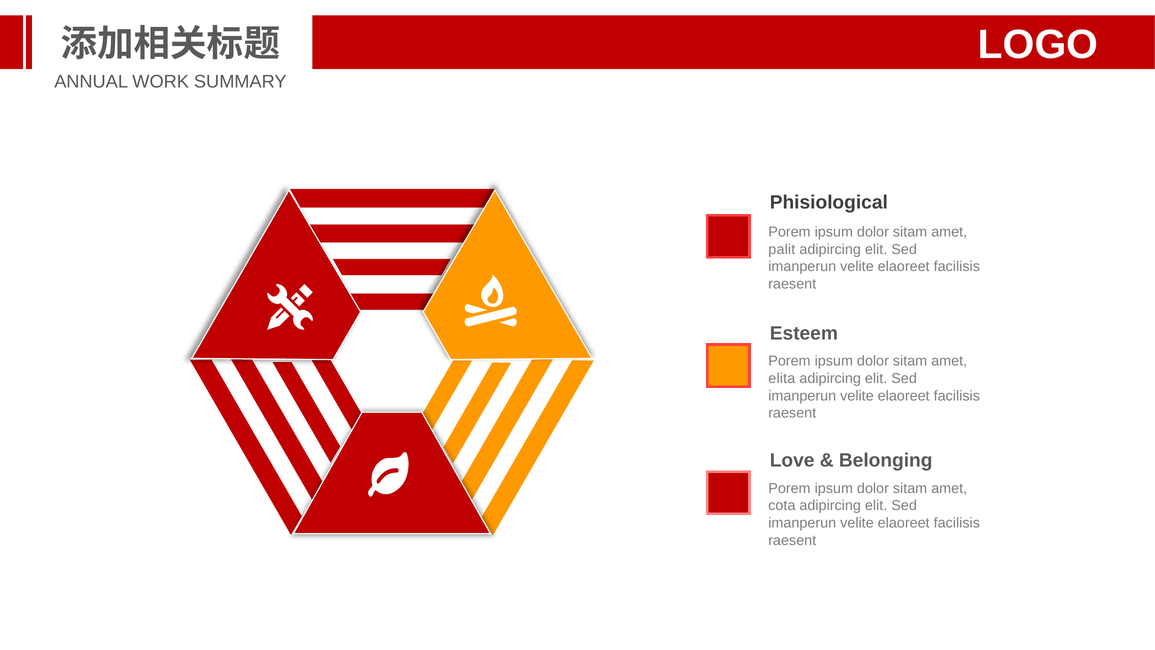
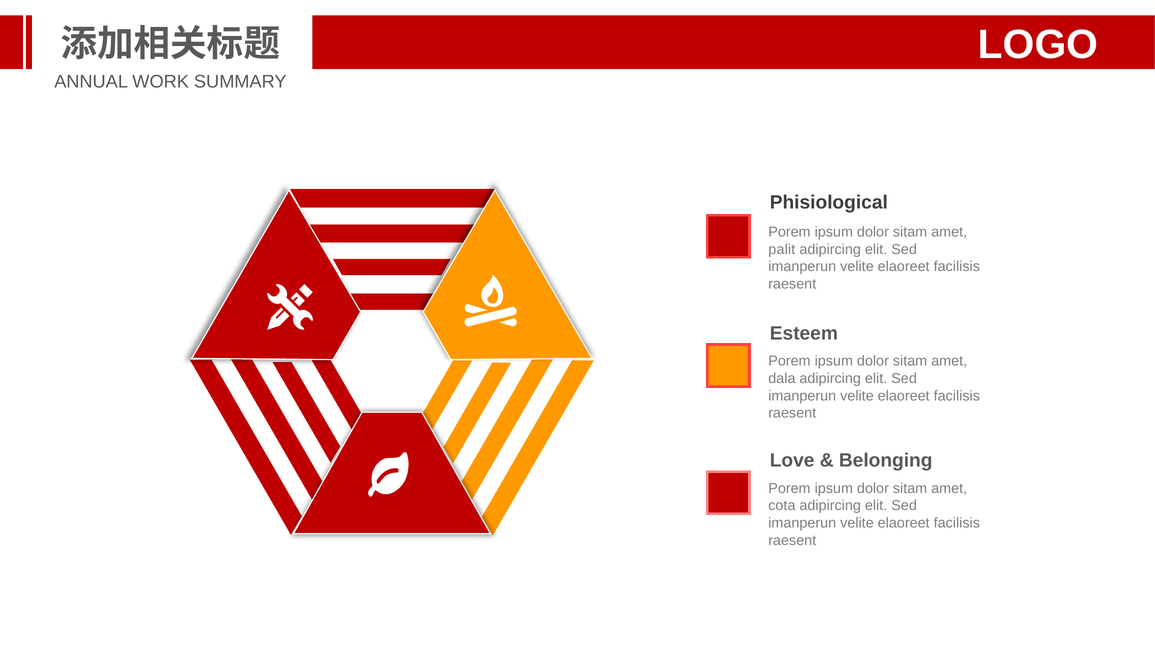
elita: elita -> dala
